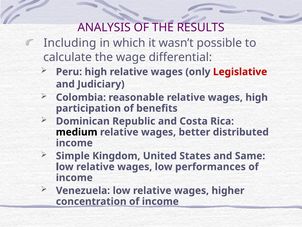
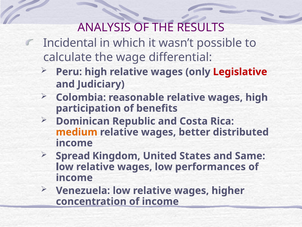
Including: Including -> Incidental
medium colour: black -> orange
Simple: Simple -> Spread
